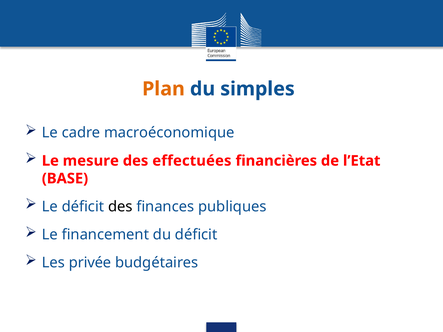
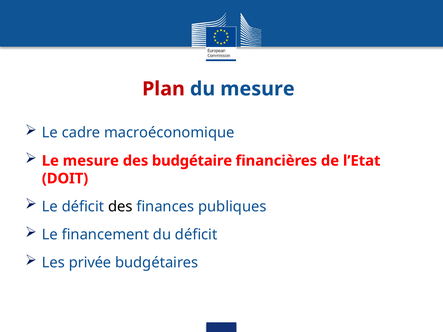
Plan colour: orange -> red
du simples: simples -> mesure
effectuées: effectuées -> budgétaire
BASE: BASE -> DOIT
